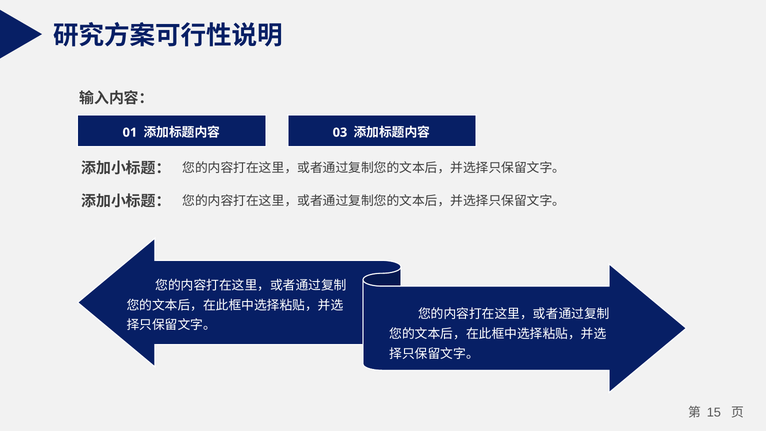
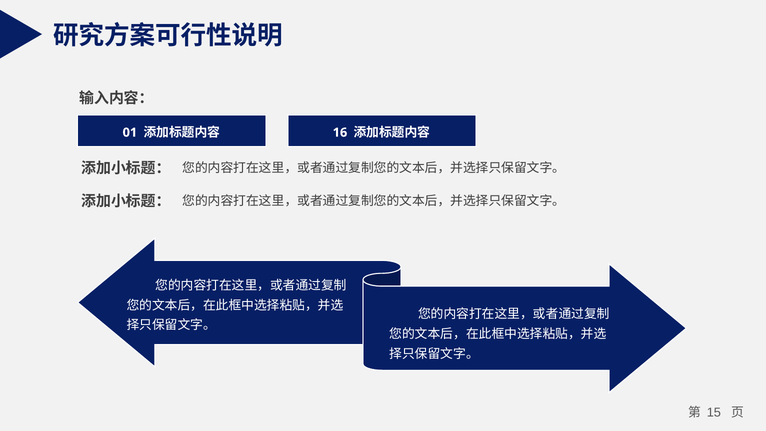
03: 03 -> 16
